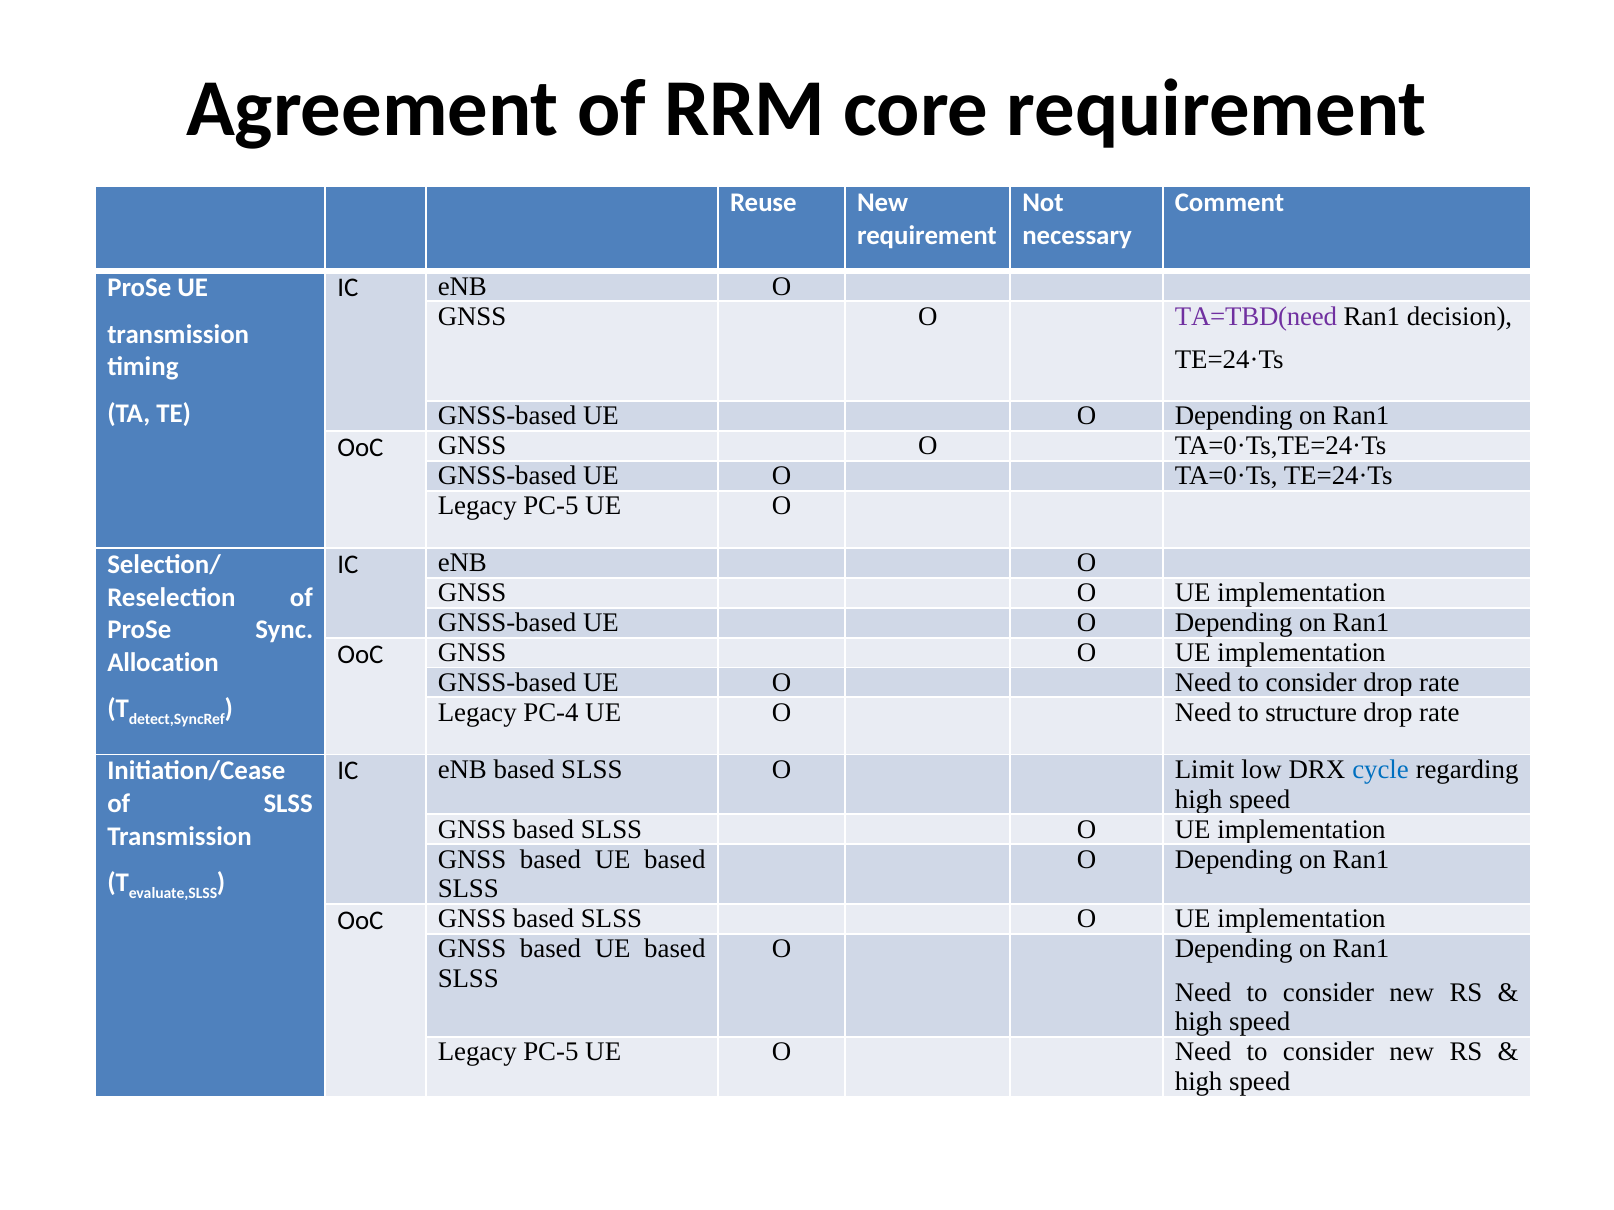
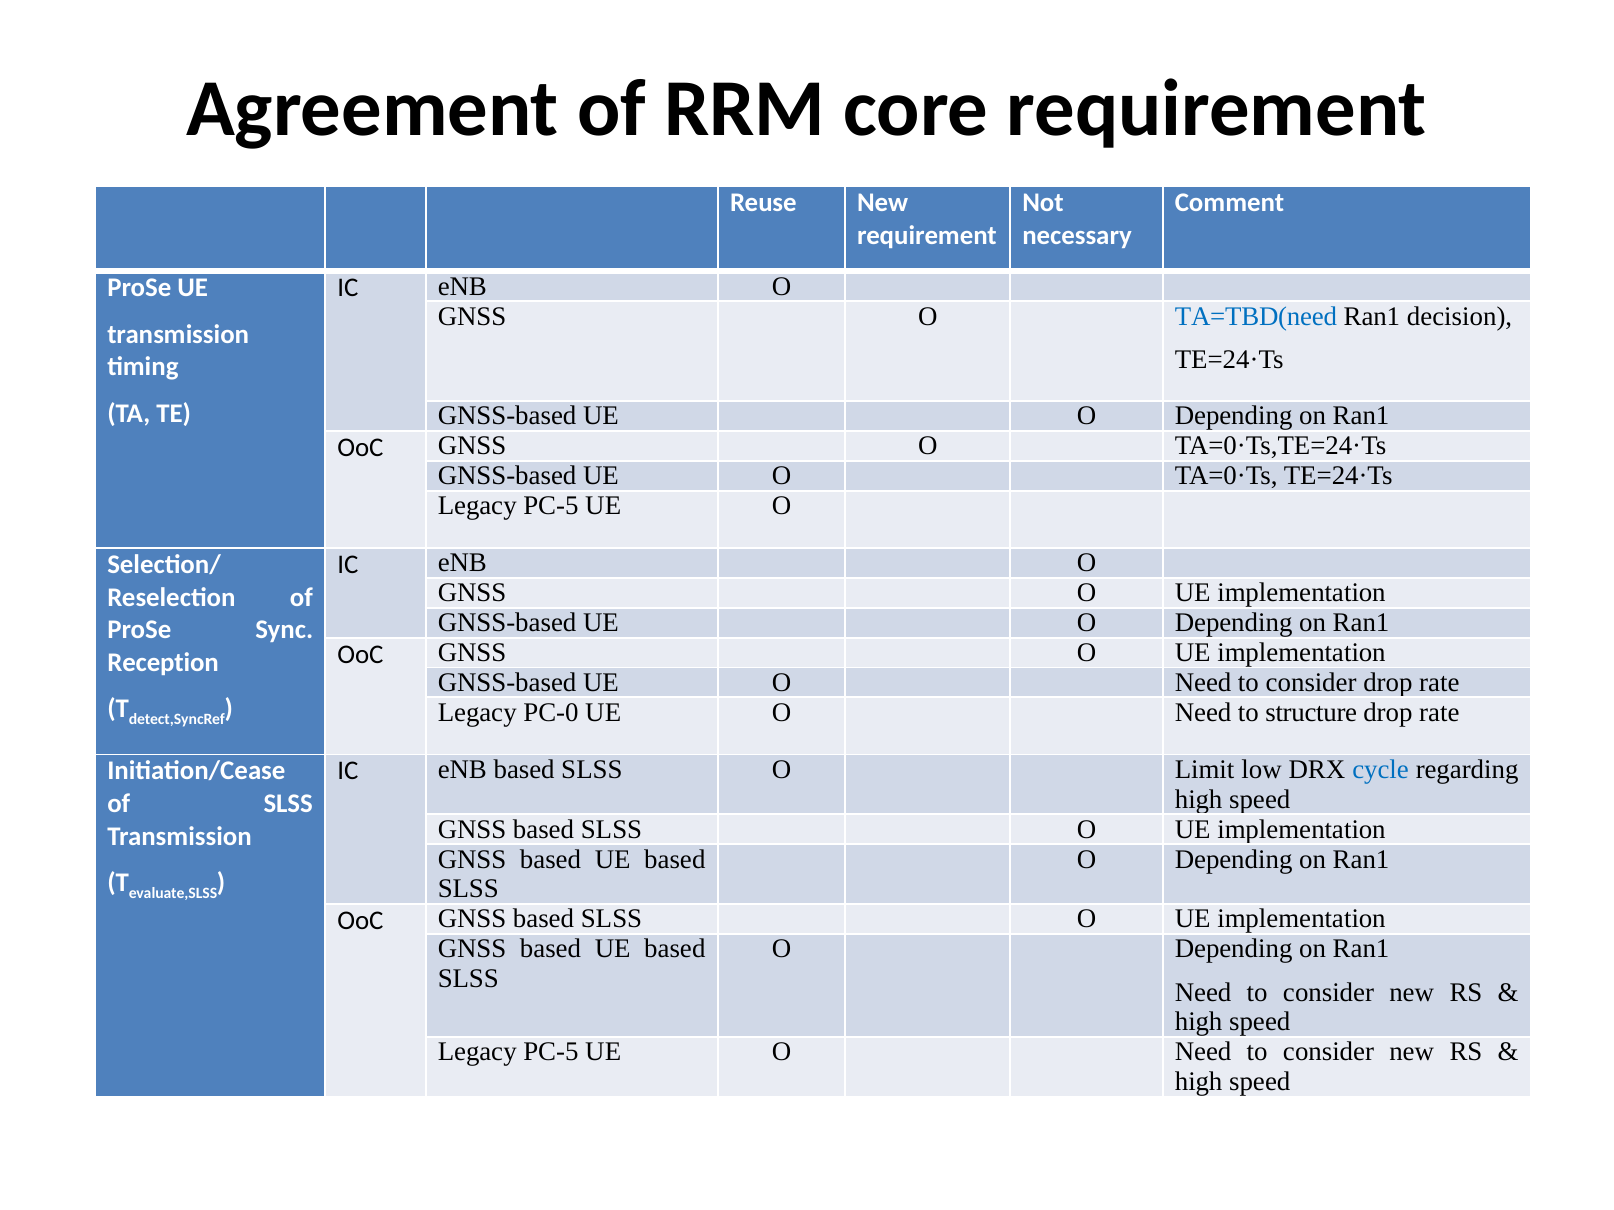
TA=TBD(need colour: purple -> blue
Allocation: Allocation -> Reception
PC-4: PC-4 -> PC-0
